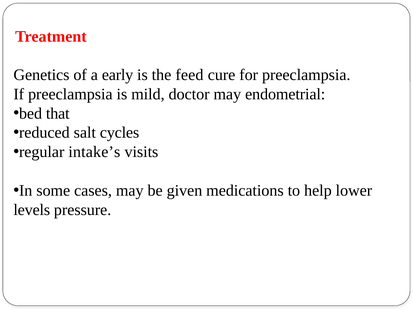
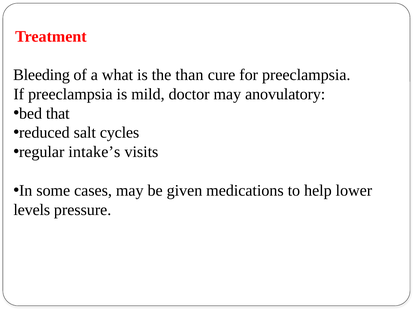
Genetics: Genetics -> Bleeding
early: early -> what
feed: feed -> than
endometrial: endometrial -> anovulatory
